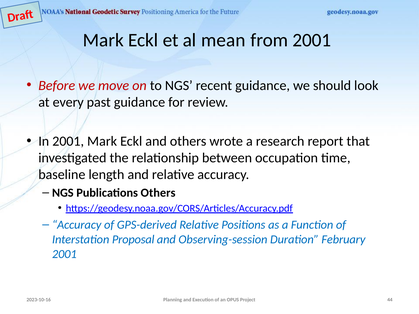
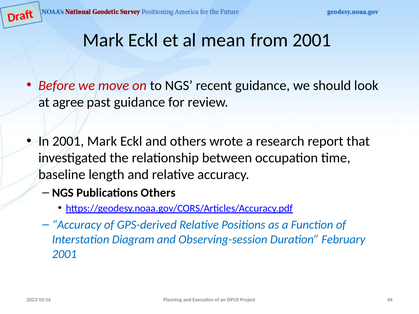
every: every -> agree
Proposal: Proposal -> Diagram
